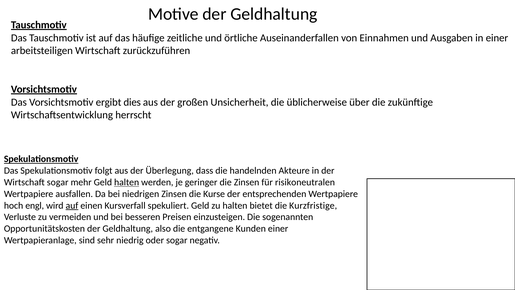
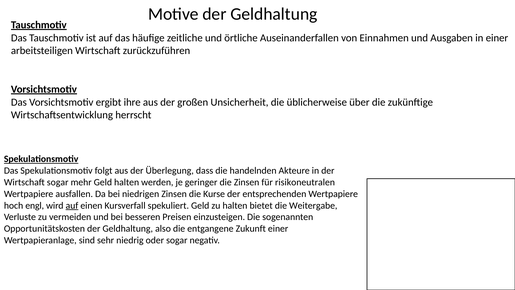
dies: dies -> ihre
halten at (127, 182) underline: present -> none
Kurzfristige: Kurzfristige -> Weitergabe
Kunden: Kunden -> Zukunft
